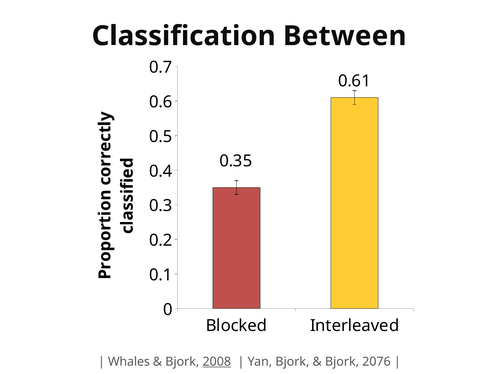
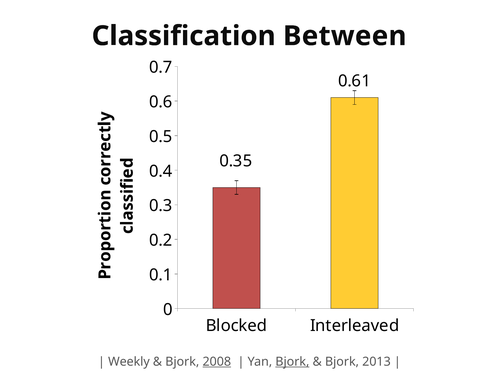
Whales: Whales -> Weekly
Bjork at (292, 362) underline: none -> present
2076: 2076 -> 2013
